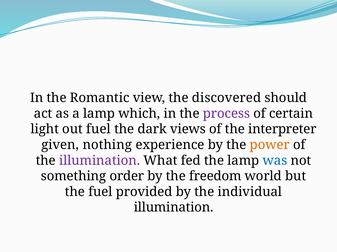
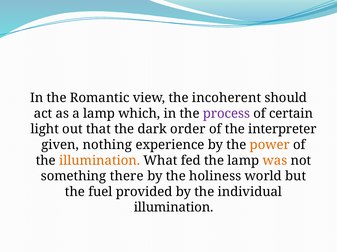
discovered: discovered -> incoherent
out fuel: fuel -> that
views: views -> order
illumination at (100, 161) colour: purple -> orange
was colour: blue -> orange
order: order -> there
freedom: freedom -> holiness
